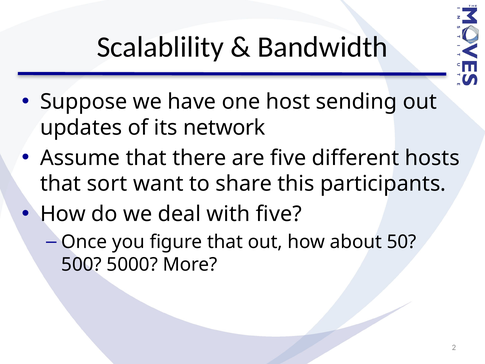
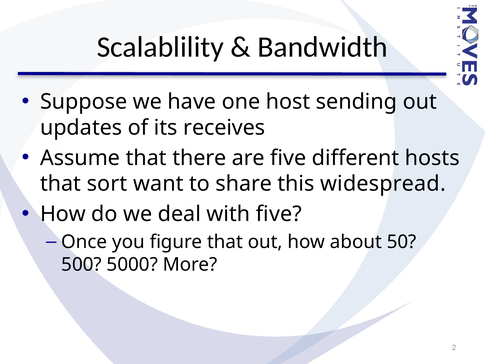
network: network -> receives
participants: participants -> widespread
